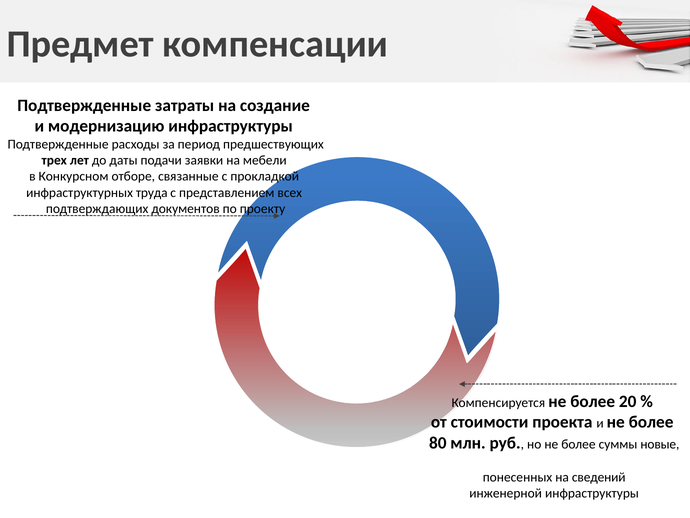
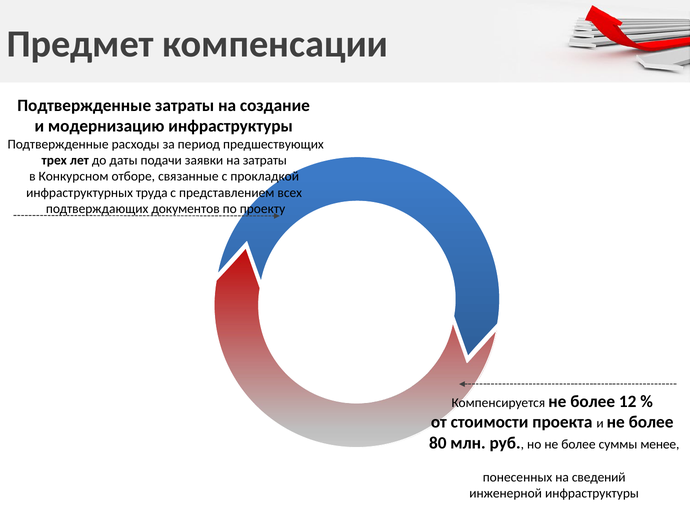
на мебели: мебели -> затраты
20: 20 -> 12
новые: новые -> менее
